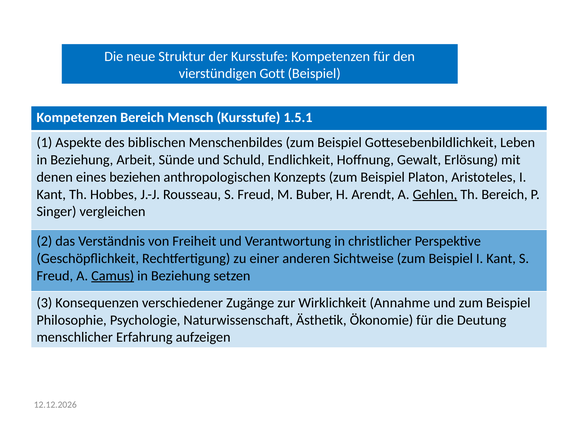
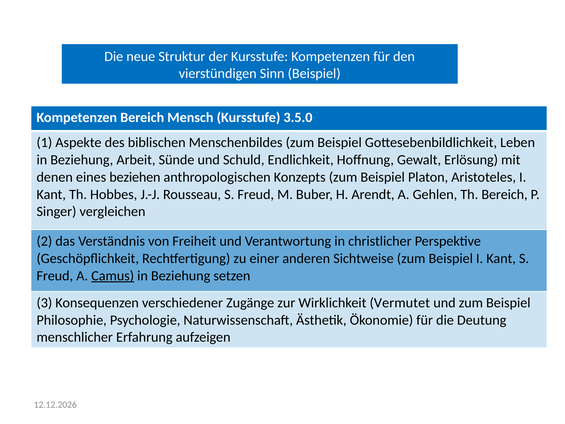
Gott: Gott -> Sinn
1.5.1: 1.5.1 -> 3.5.0
Gehlen underline: present -> none
Annahme: Annahme -> Vermutet
